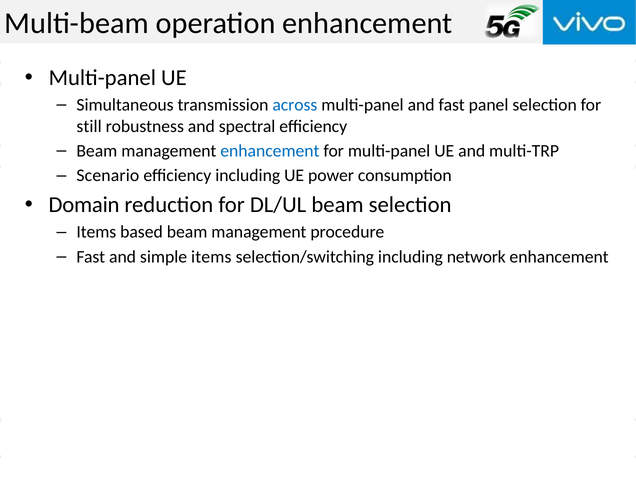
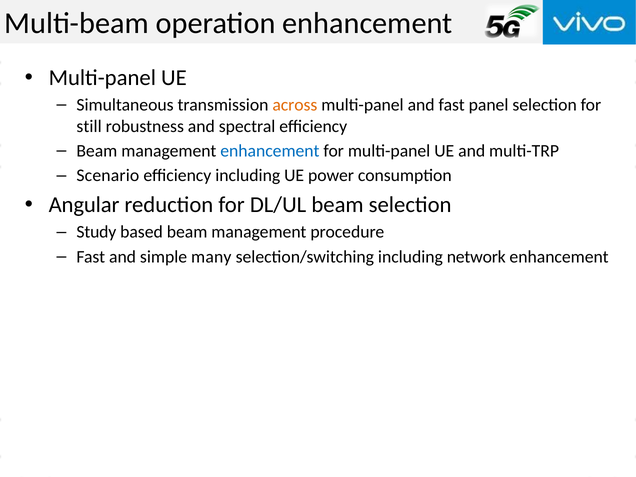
across colour: blue -> orange
Domain: Domain -> Angular
Items at (96, 232): Items -> Study
simple items: items -> many
